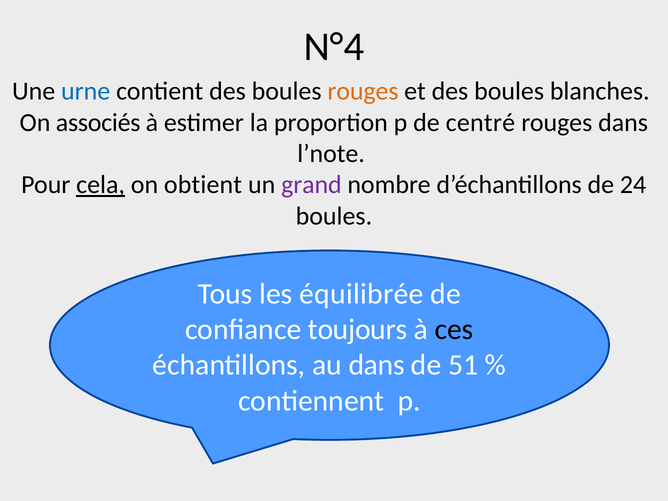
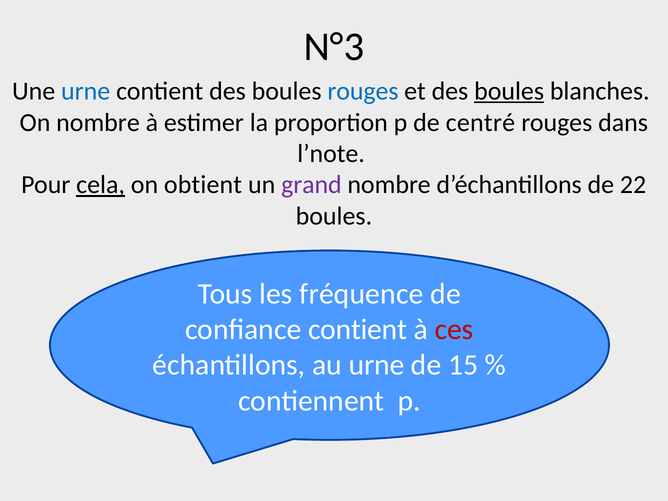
N°4: N°4 -> N°3
rouges at (363, 91) colour: orange -> blue
boules at (509, 91) underline: none -> present
On associés: associés -> nombre
24: 24 -> 22
équilibrée: équilibrée -> fréquence
confiance toujours: toujours -> contient
ces colour: black -> red
au dans: dans -> urne
51: 51 -> 15
